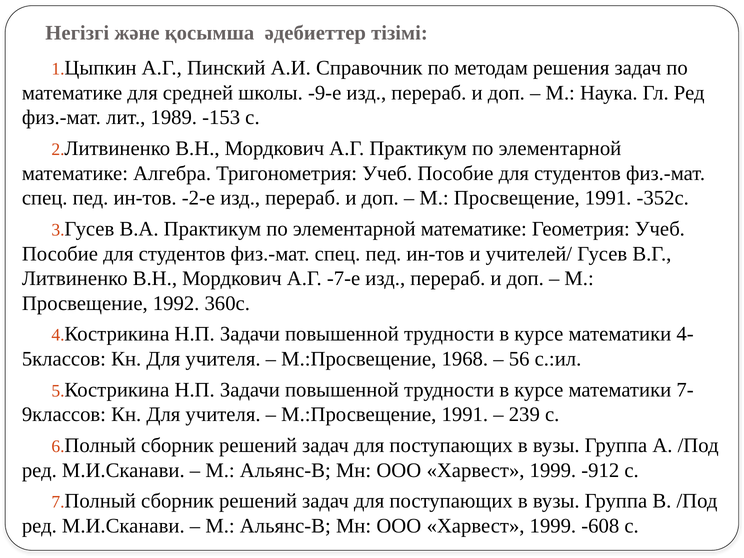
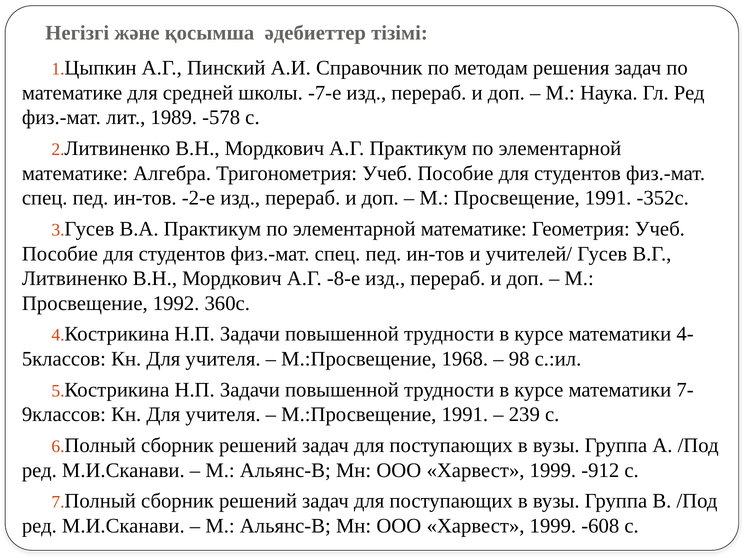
-9-е: -9-е -> -7-е
-153: -153 -> -578
-7-е: -7-е -> -8-е
56: 56 -> 98
